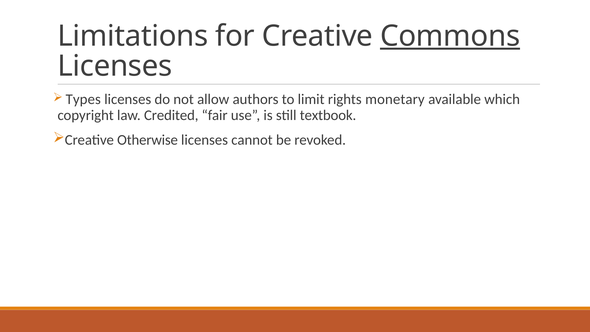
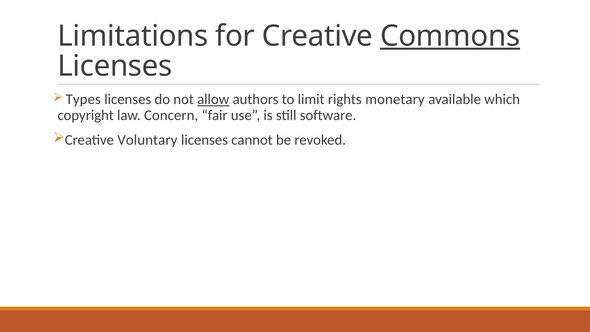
allow underline: none -> present
Credited: Credited -> Concern
textbook: textbook -> software
Otherwise: Otherwise -> Voluntary
